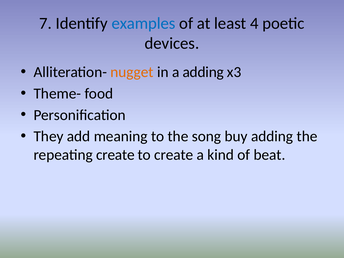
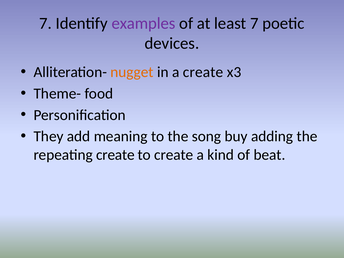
examples colour: blue -> purple
least 4: 4 -> 7
a adding: adding -> create
